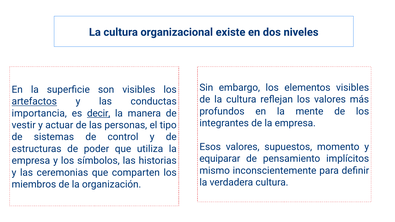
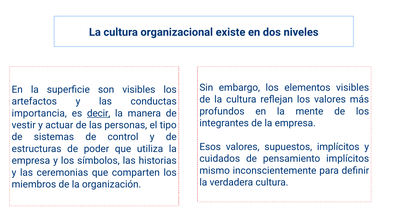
artefactos underline: present -> none
supuestos momento: momento -> implícitos
equiparar: equiparar -> cuidados
